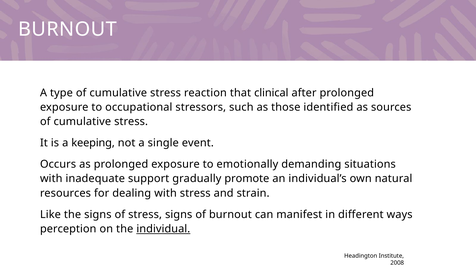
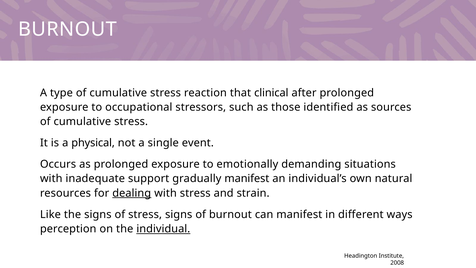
keeping: keeping -> physical
gradually promote: promote -> manifest
dealing underline: none -> present
